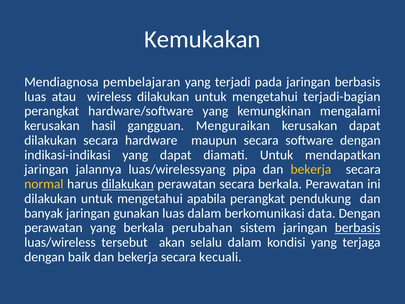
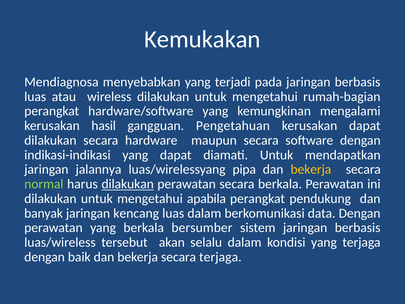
pembelajaran: pembelajaran -> menyebabkan
terjadi-bagian: terjadi-bagian -> rumah-bagian
Menguraikan: Menguraikan -> Pengetahuan
normal colour: yellow -> light green
gunakan: gunakan -> kencang
perubahan: perubahan -> bersumber
berbasis at (358, 228) underline: present -> none
secara kecuali: kecuali -> terjaga
